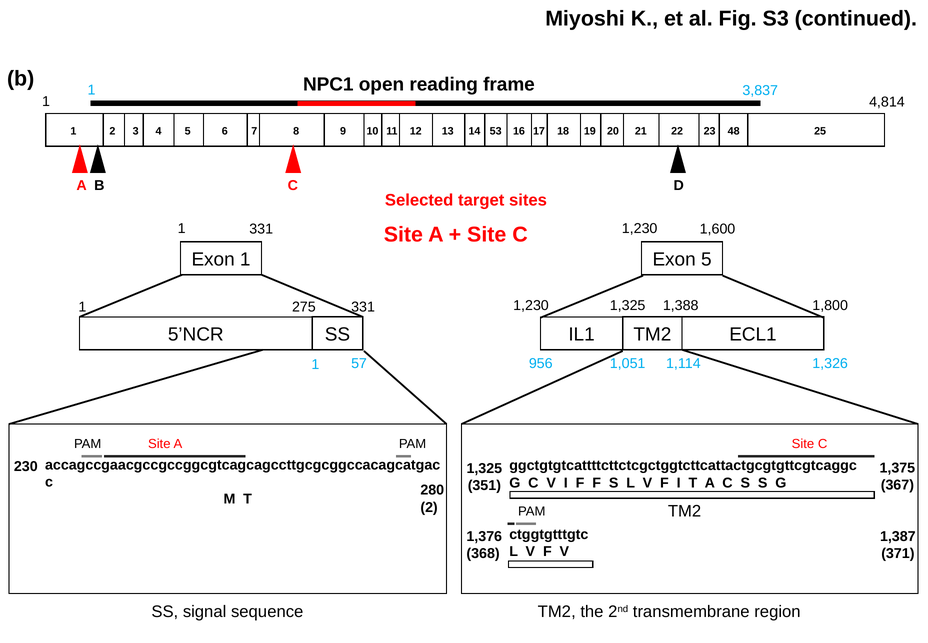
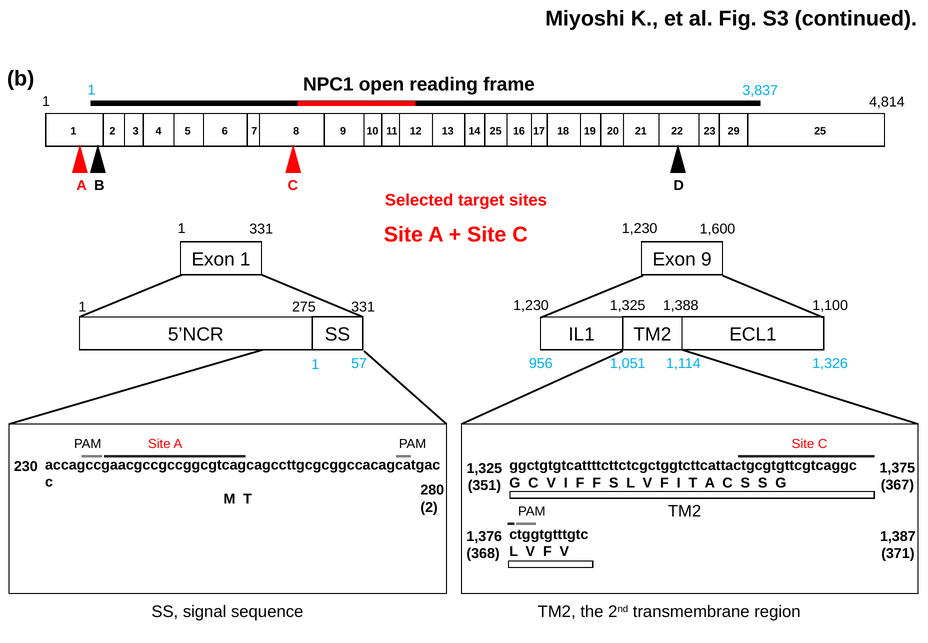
14 53: 53 -> 25
48: 48 -> 29
Exon 5: 5 -> 9
1,800: 1,800 -> 1,100
